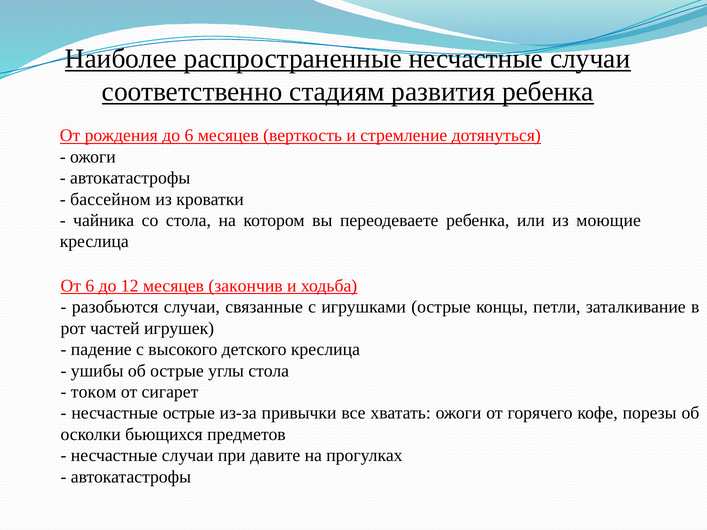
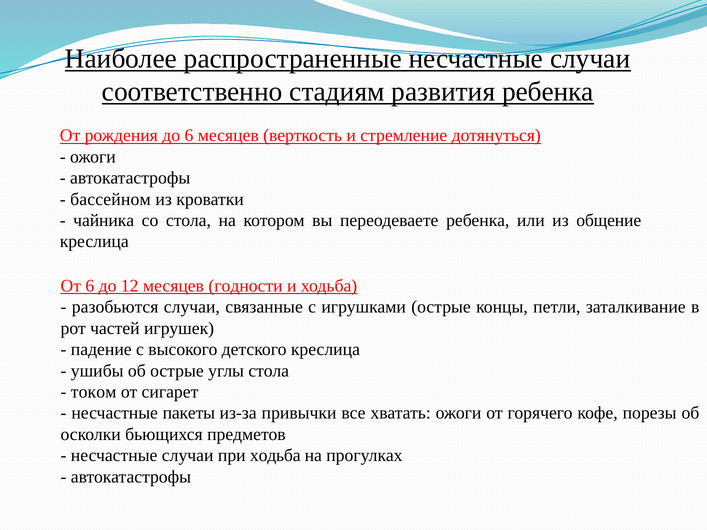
моющие: моющие -> общение
закончив: закончив -> годности
несчастные острые: острые -> пакеты
при давите: давите -> ходьба
